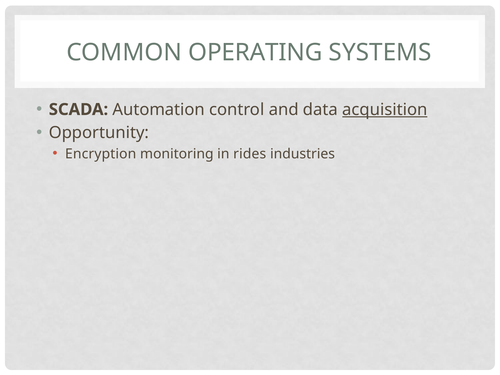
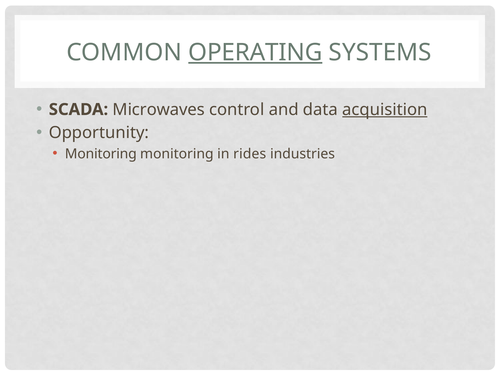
OPERATING underline: none -> present
Automation: Automation -> Microwaves
Encryption at (101, 154): Encryption -> Monitoring
